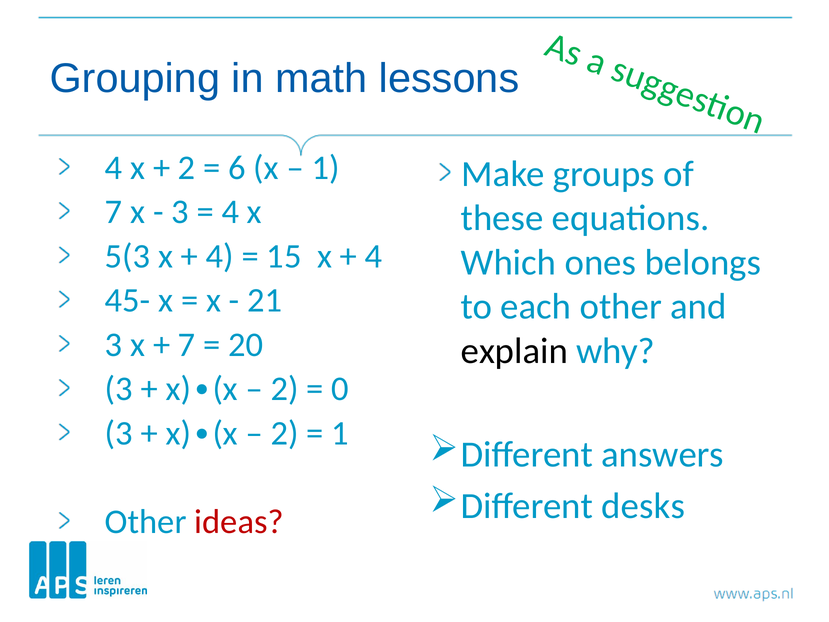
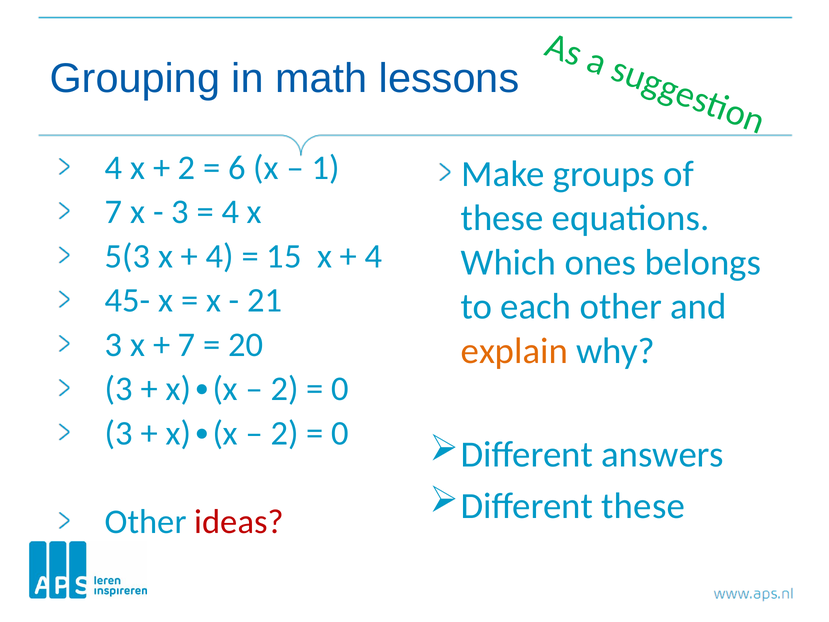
explain colour: black -> orange
1 at (340, 433): 1 -> 0
Different desks: desks -> these
